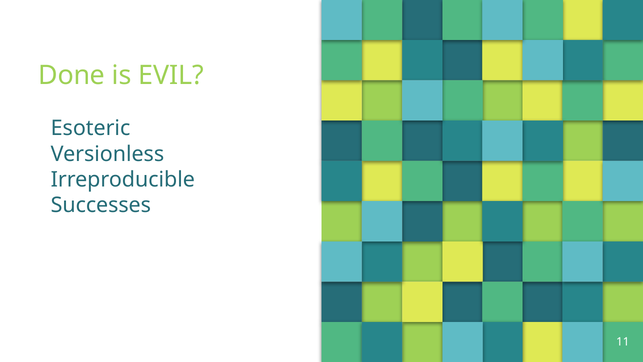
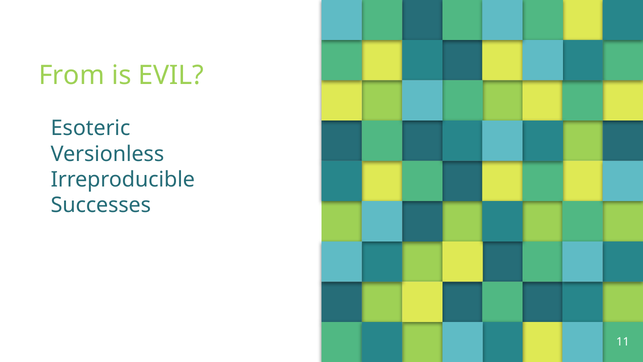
Done: Done -> From
